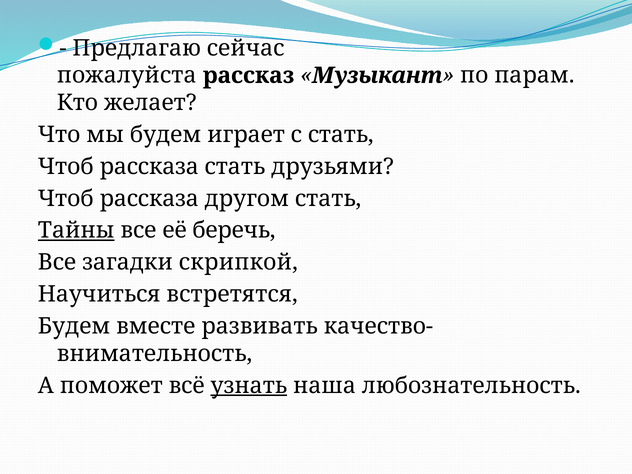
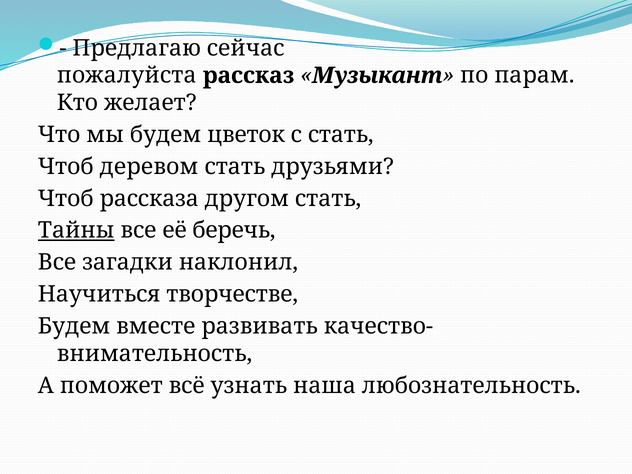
играет: играет -> цветок
рассказа at (149, 167): рассказа -> деревом
скрипкой: скрипкой -> наклонил
встретятся: встретятся -> творчестве
узнать underline: present -> none
